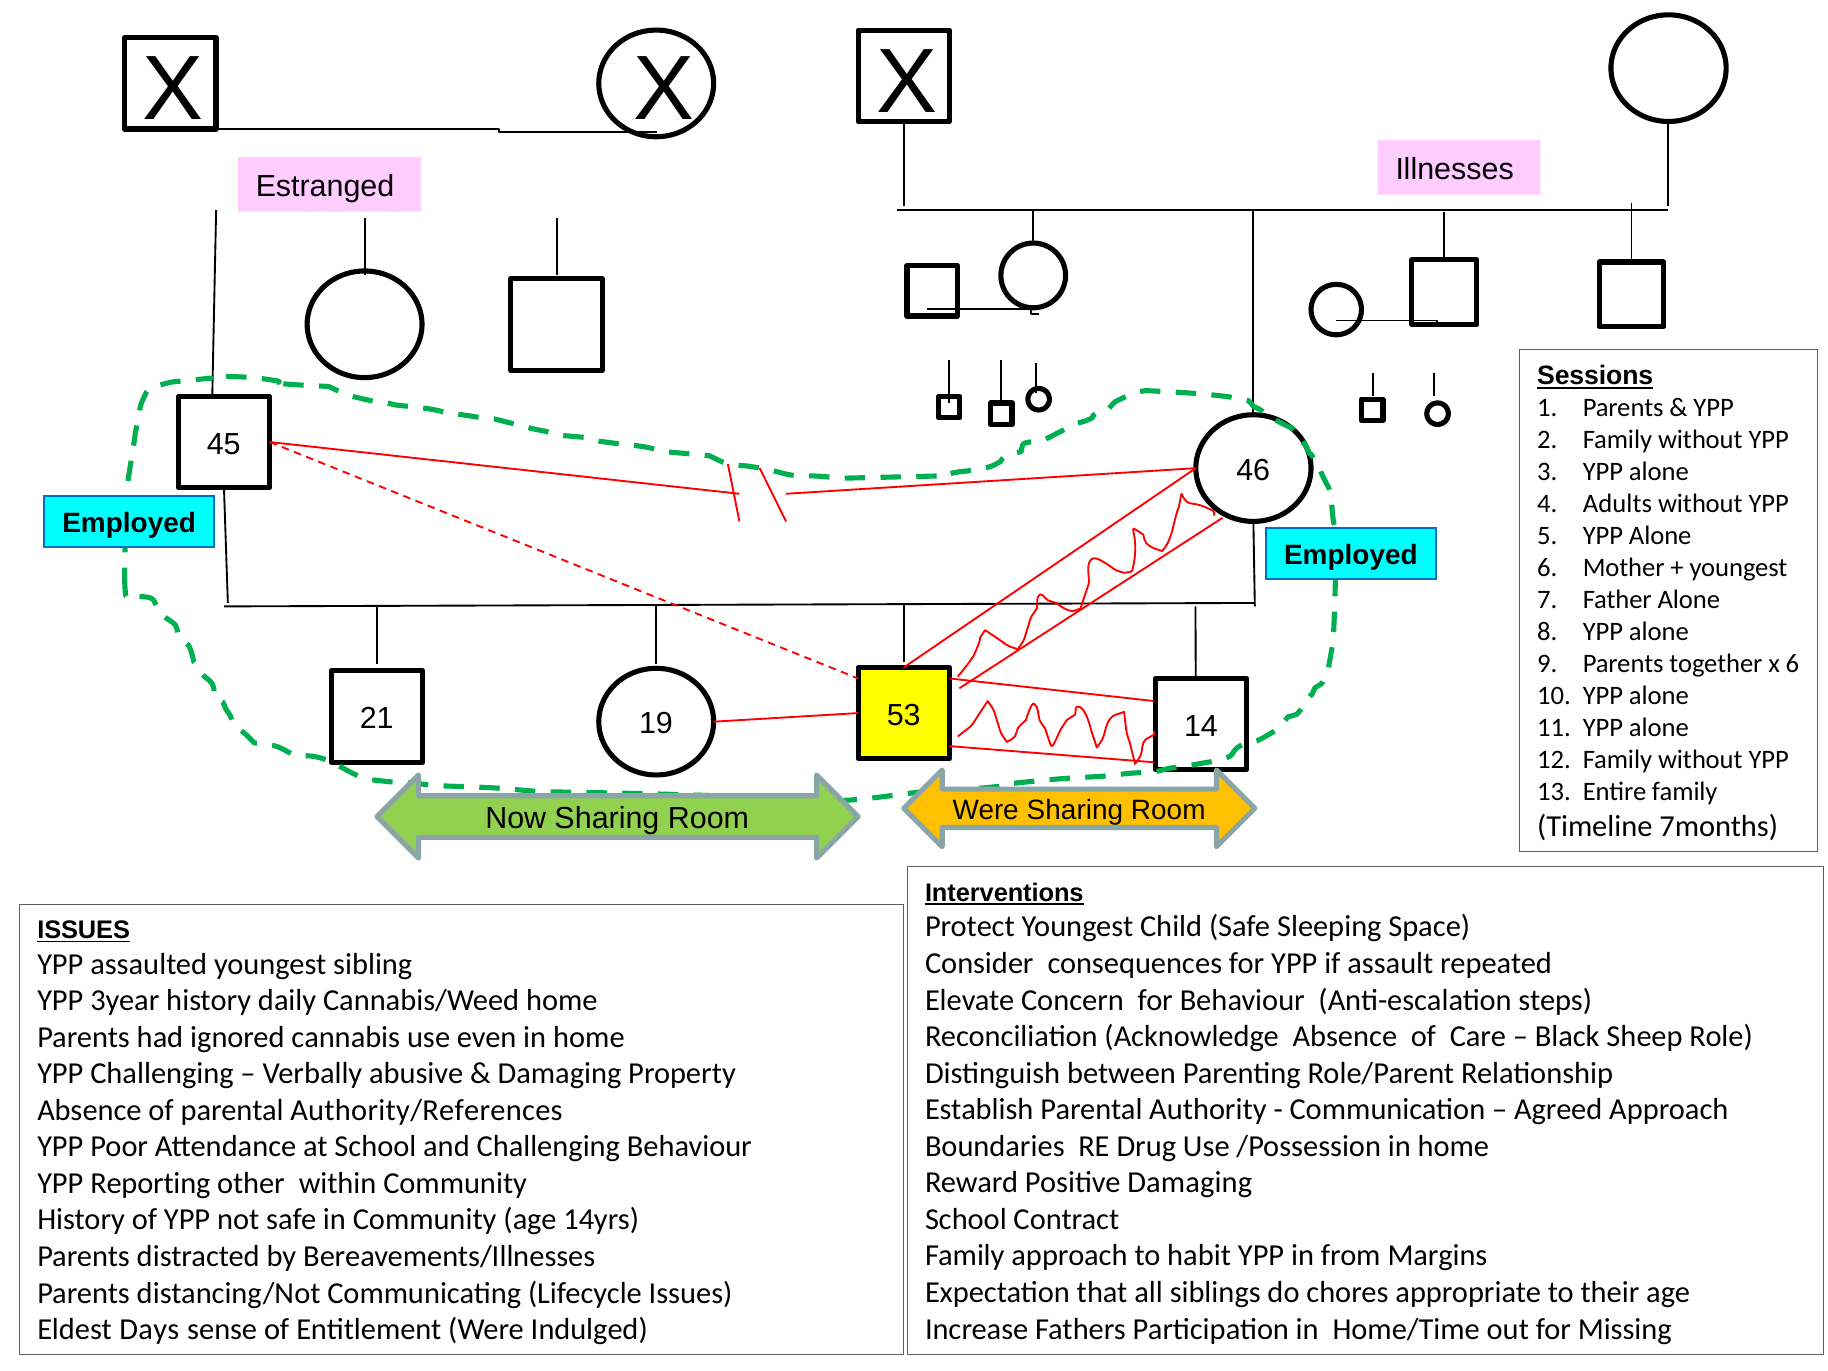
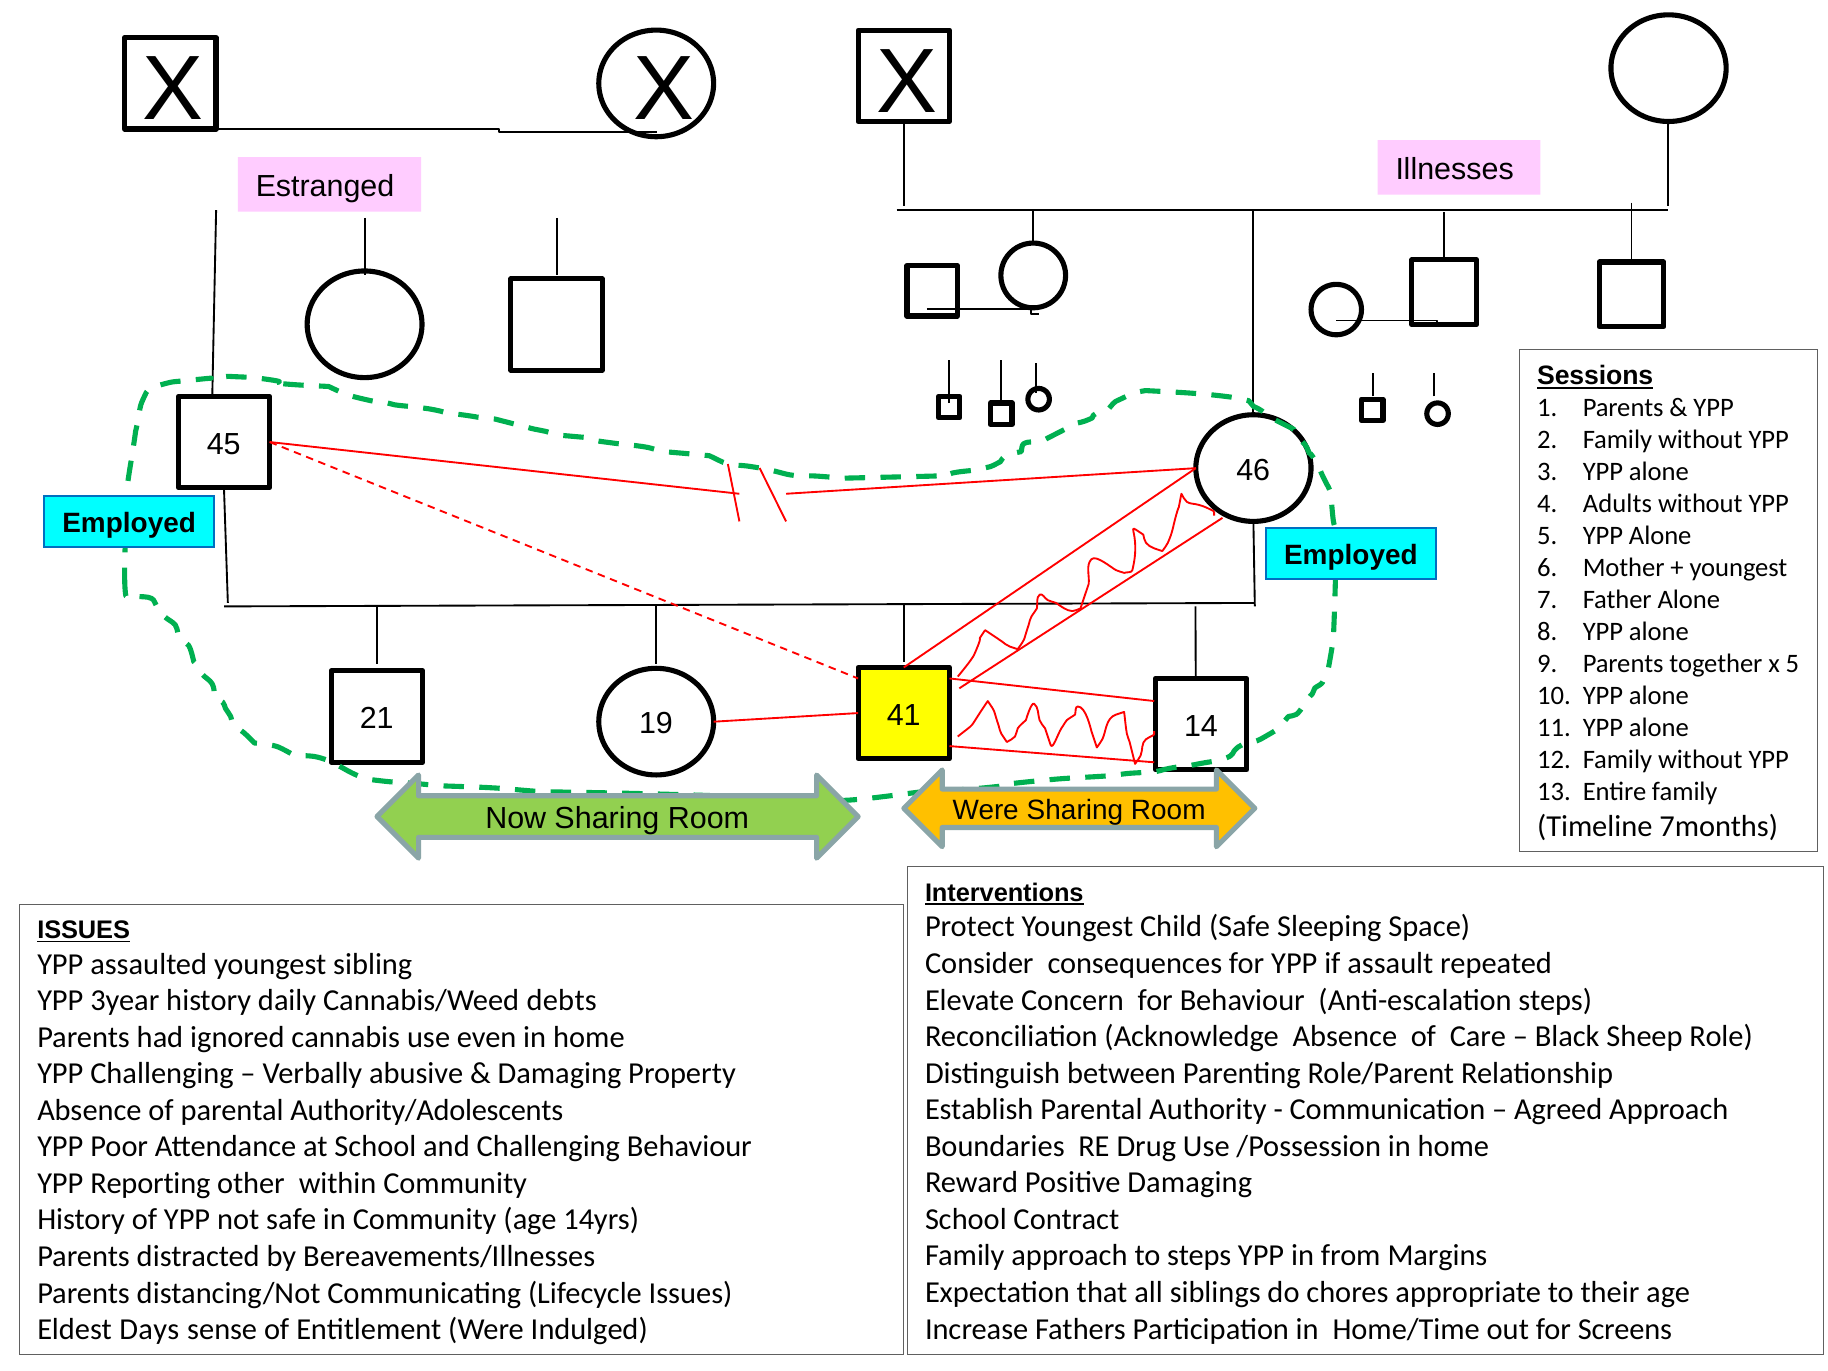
x 6: 6 -> 5
53: 53 -> 41
Cannabis/Weed home: home -> debts
Authority/References: Authority/References -> Authority/Adolescents
to habit: habit -> steps
Missing: Missing -> Screens
